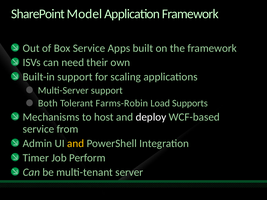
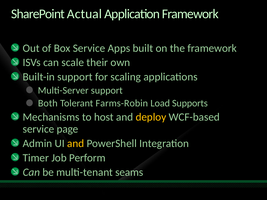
Model: Model -> Actual
need: need -> scale
deploy colour: white -> yellow
from: from -> page
server: server -> seams
